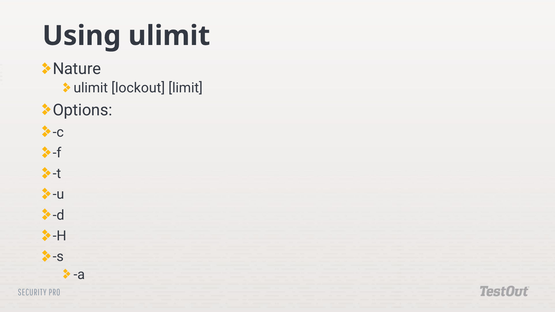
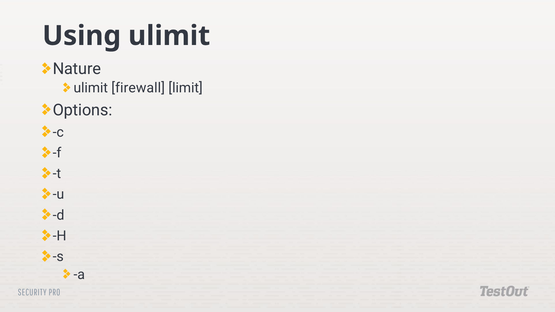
lockout: lockout -> firewall
